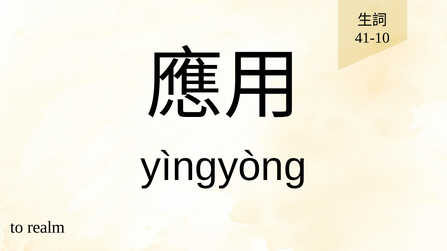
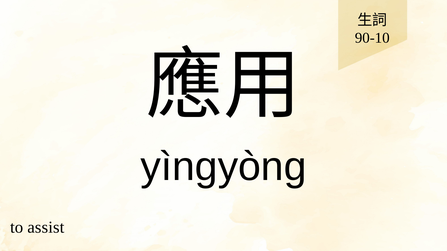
41-10: 41-10 -> 90-10
realm: realm -> assist
